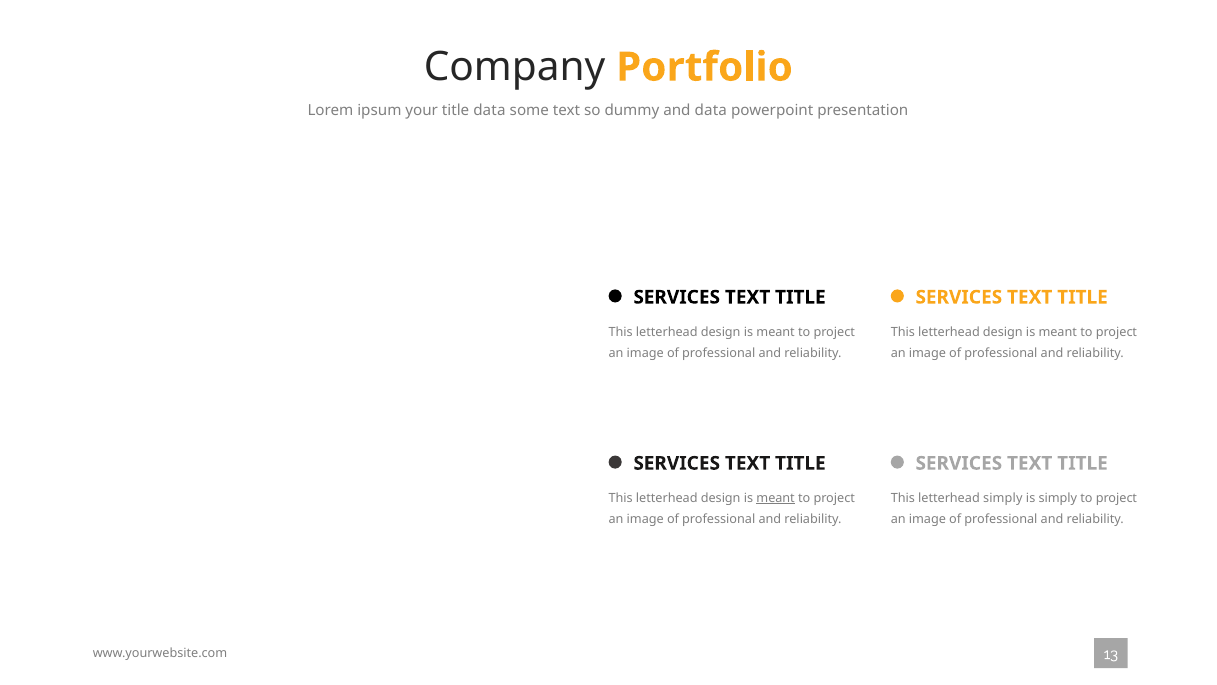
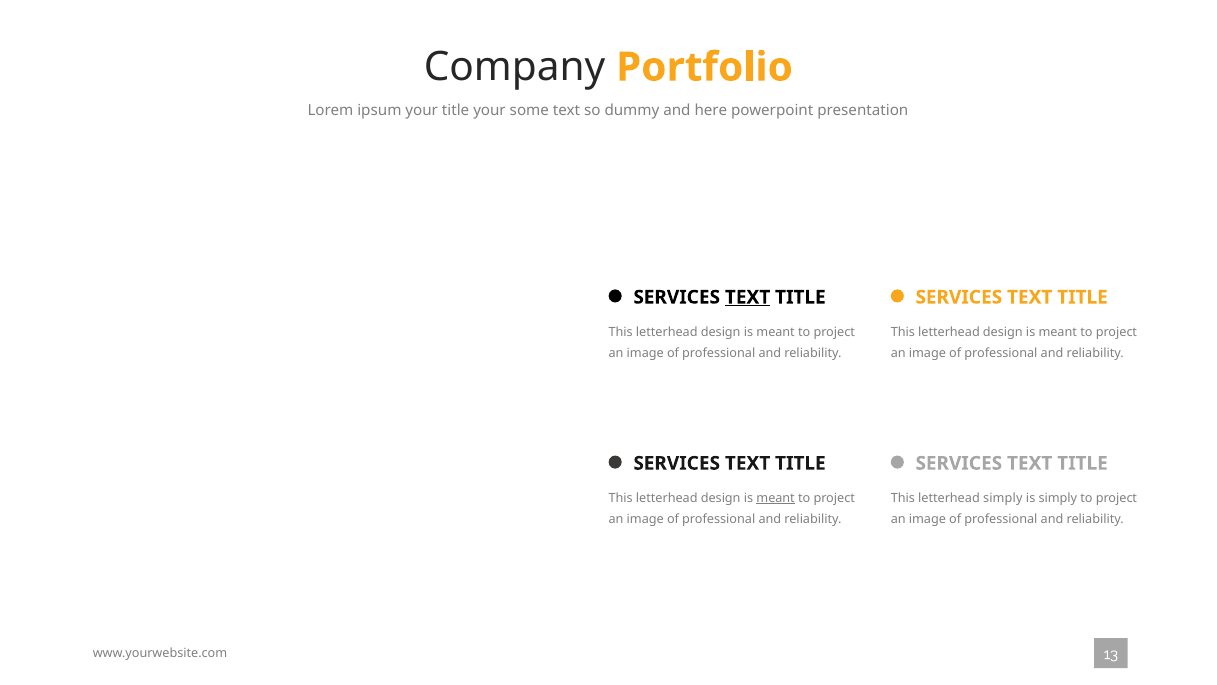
title data: data -> your
and data: data -> here
TEXT at (748, 297) underline: none -> present
